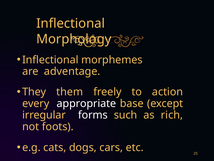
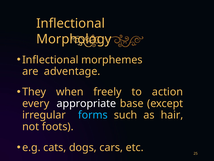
them: them -> when
forms colour: white -> light blue
rich: rich -> hair
